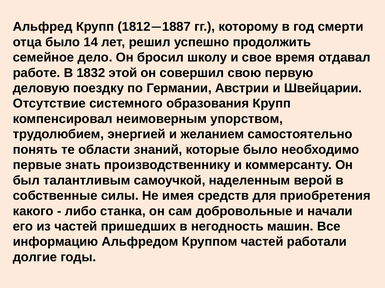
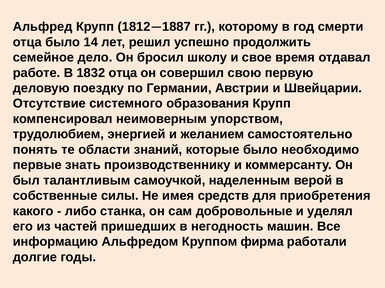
1832 этой: этой -> отца
начали: начали -> уделял
Круппом частей: частей -> фирма
